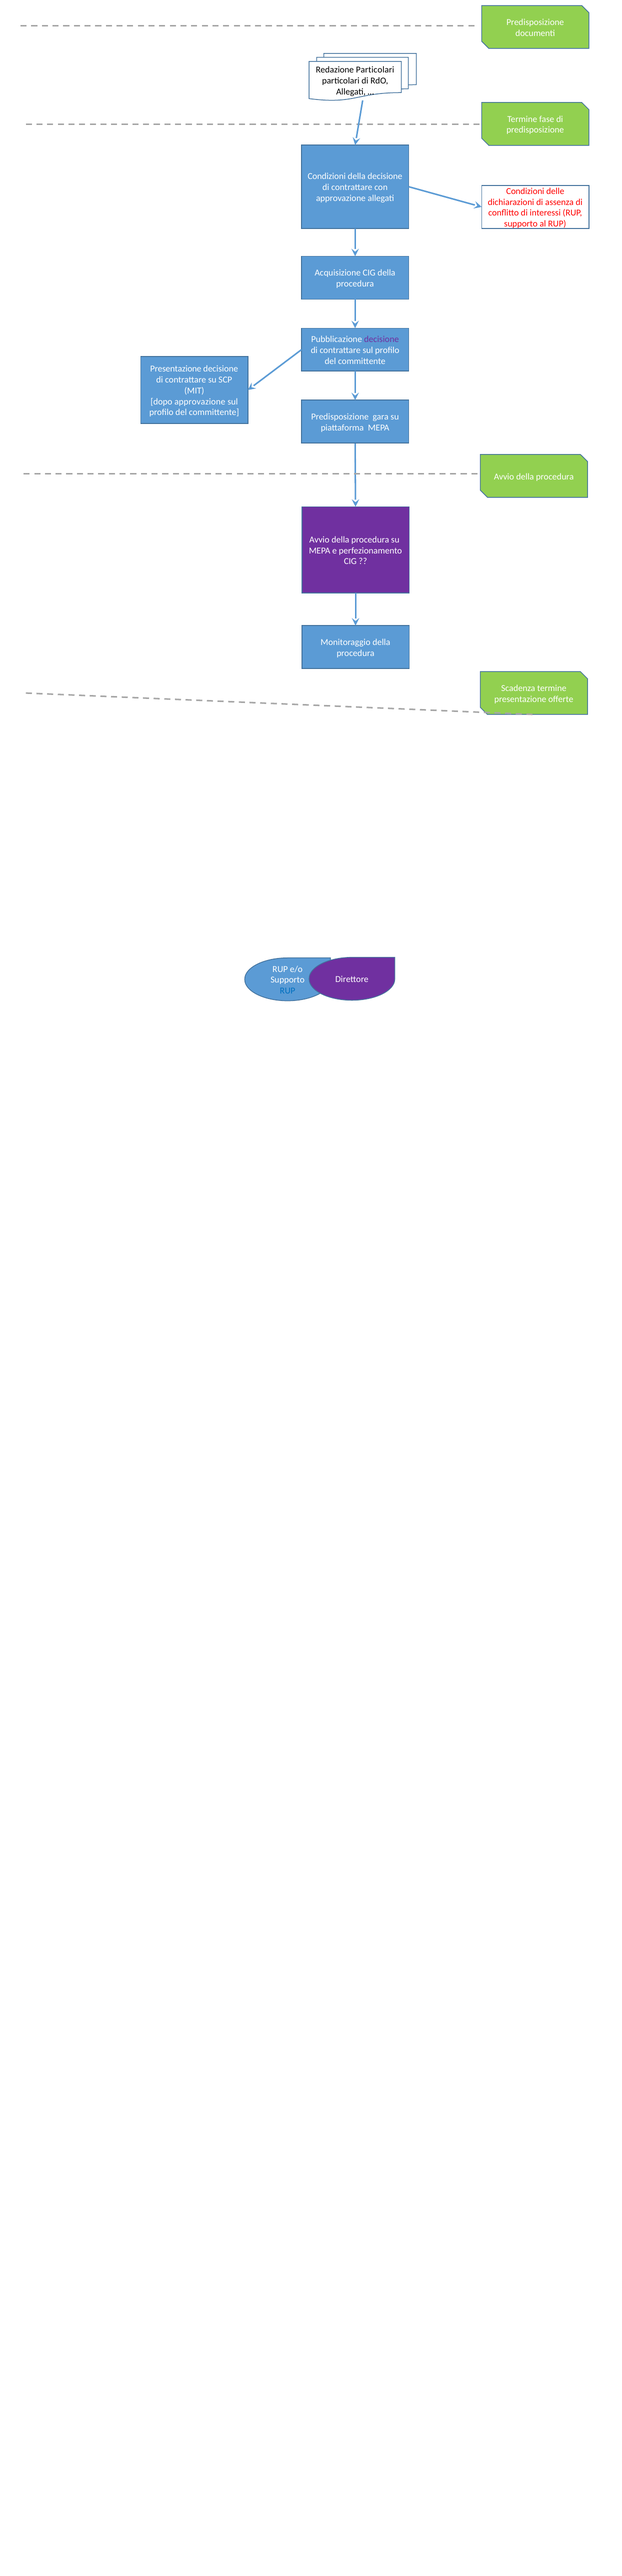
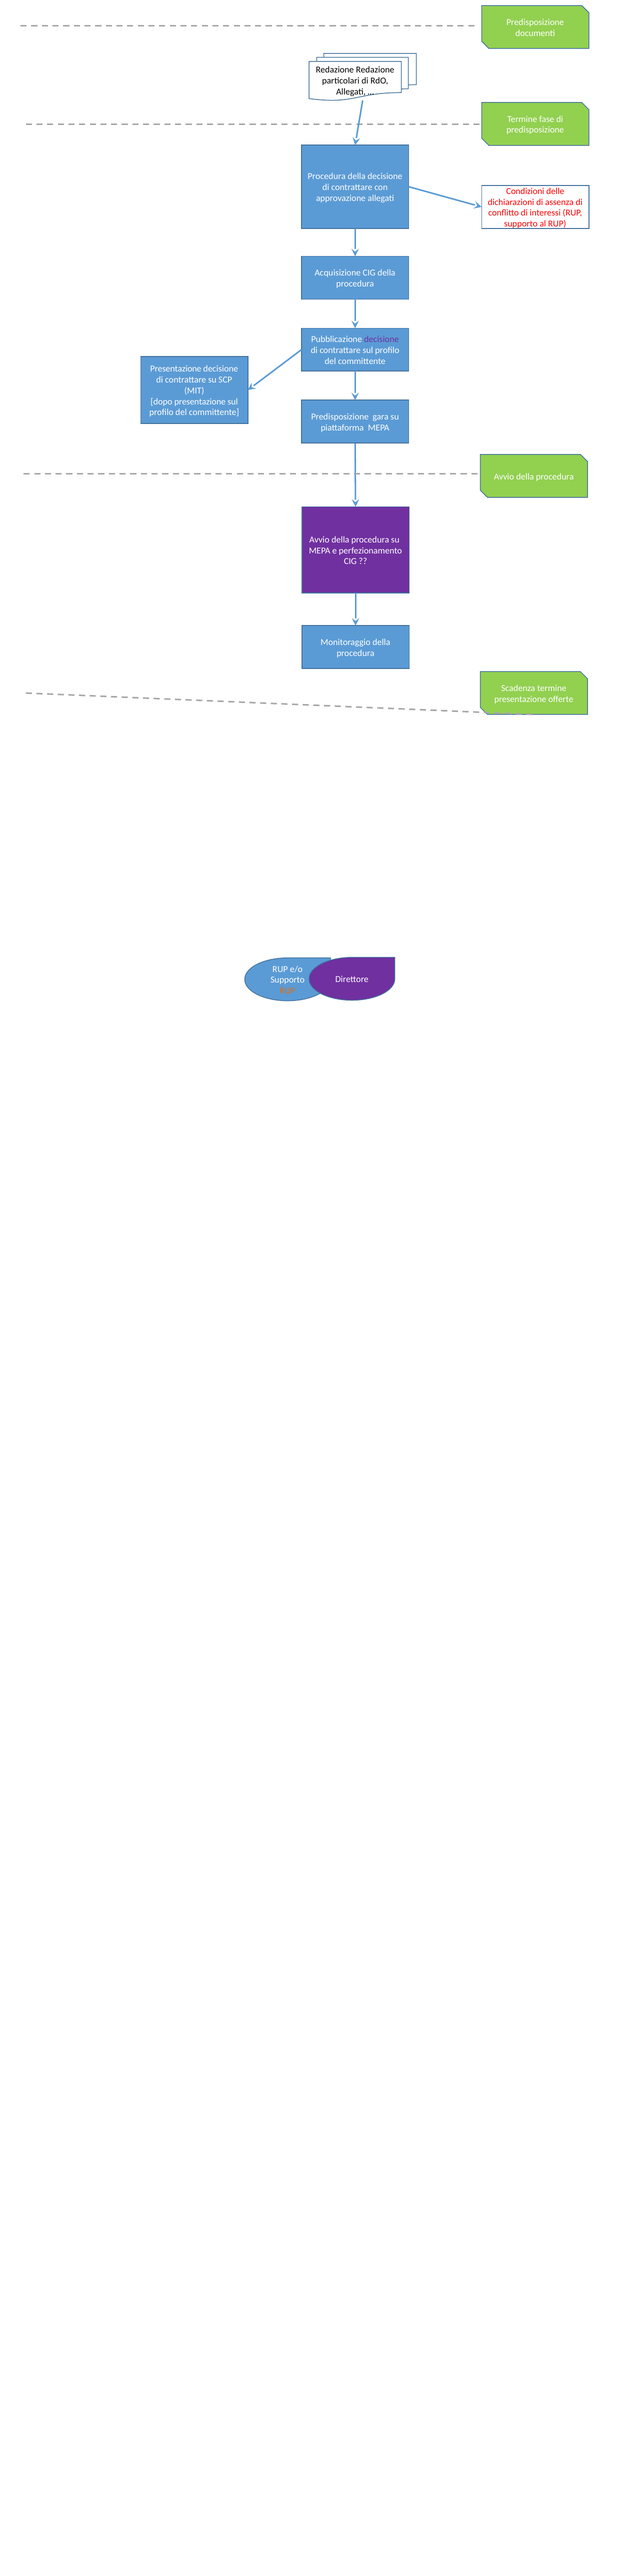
Redazione Particolari: Particolari -> Redazione
Condizioni at (327, 176): Condizioni -> Procedura
dopo approvazione: approvazione -> presentazione
RUP at (288, 990) colour: blue -> orange
